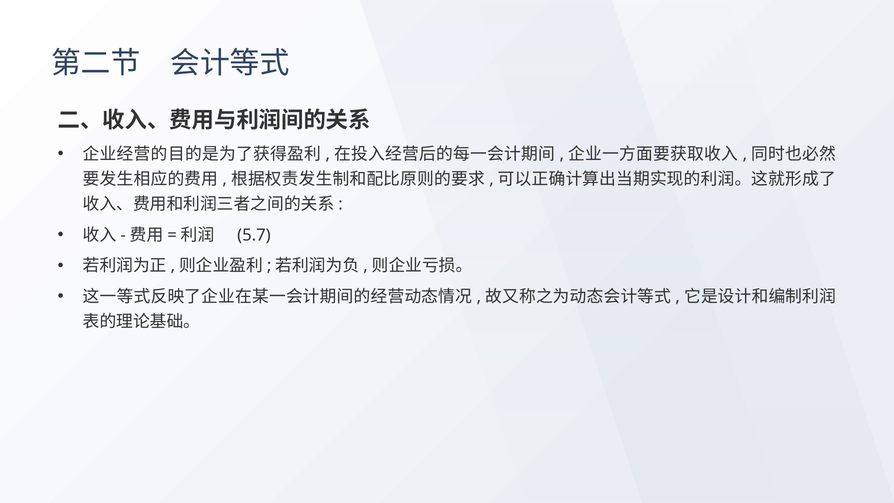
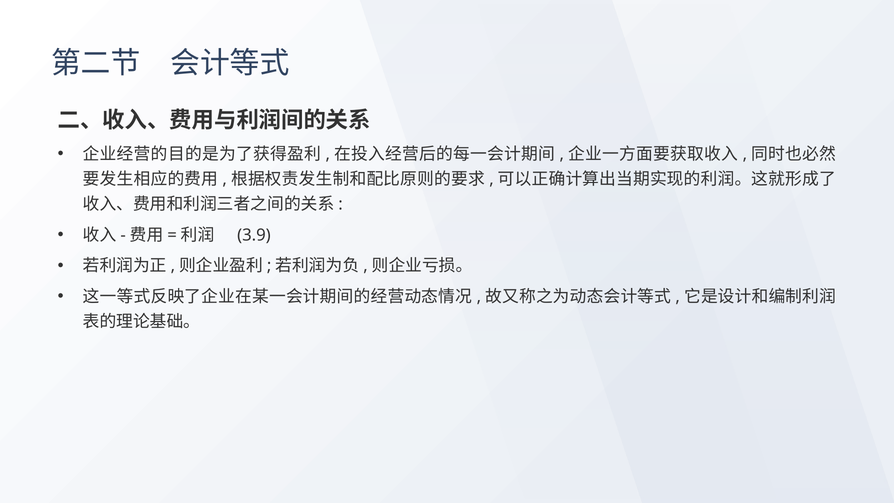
5.7: 5.7 -> 3.9
